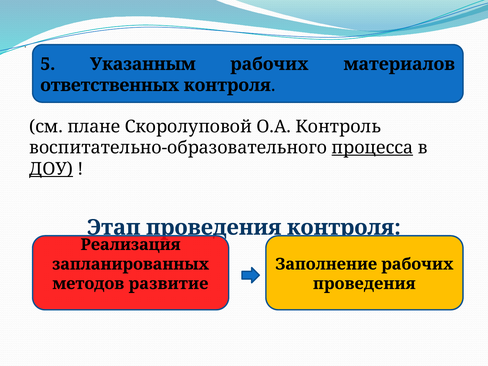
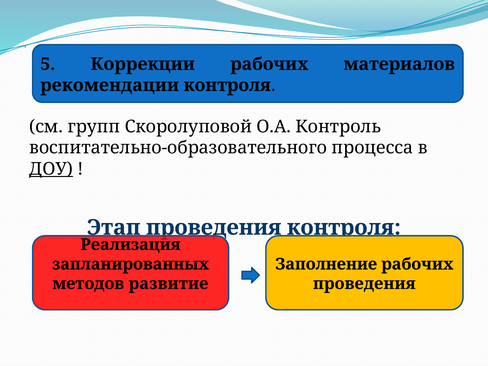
Указанным: Указанным -> Коррекции
ответственных: ответственных -> рекомендации
плане: плане -> групп
процесса underline: present -> none
